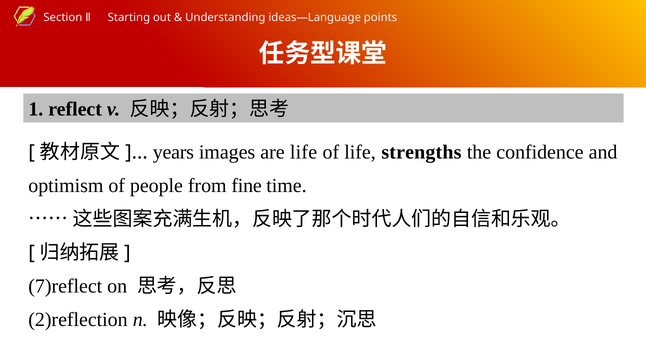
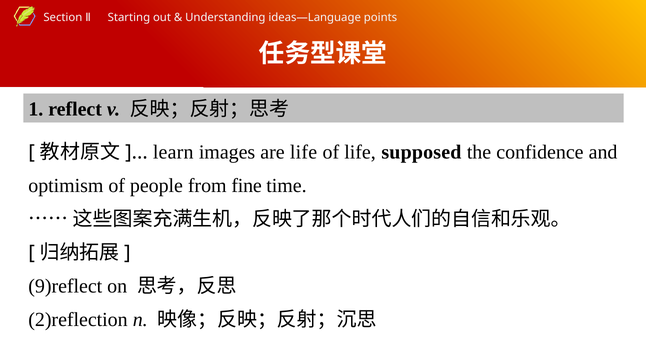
years: years -> learn
strengths: strengths -> supposed
7)reflect: 7)reflect -> 9)reflect
